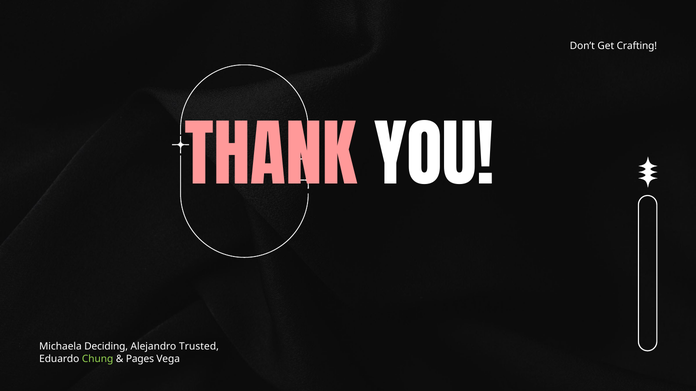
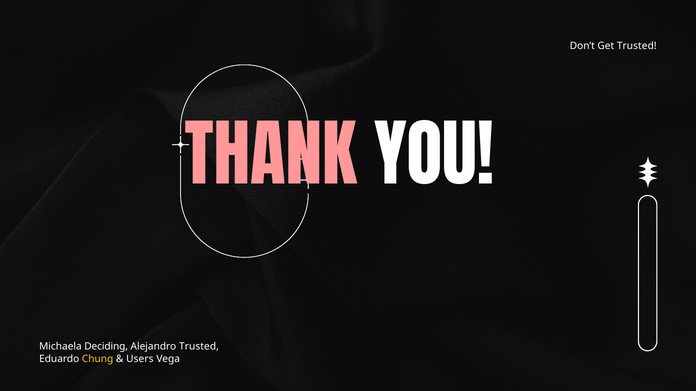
Get Crafting: Crafting -> Trusted
Chung colour: light green -> yellow
Pages: Pages -> Users
